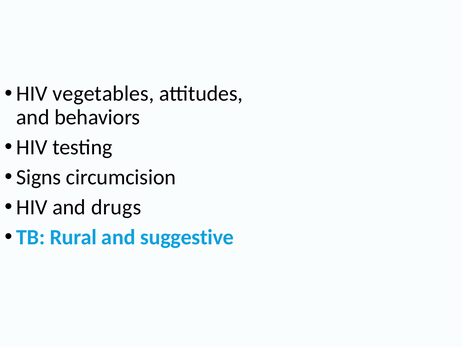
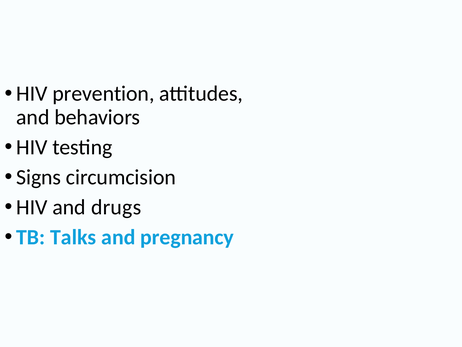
vegetables: vegetables -> prevention
Rural: Rural -> Talks
suggestive: suggestive -> pregnancy
